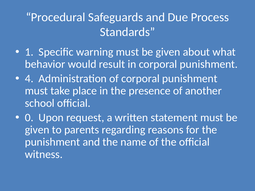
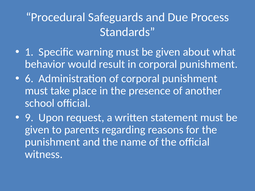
4: 4 -> 6
0: 0 -> 9
